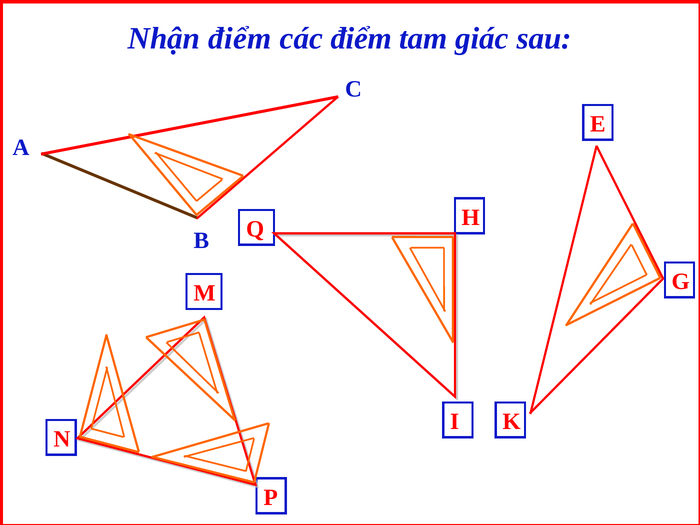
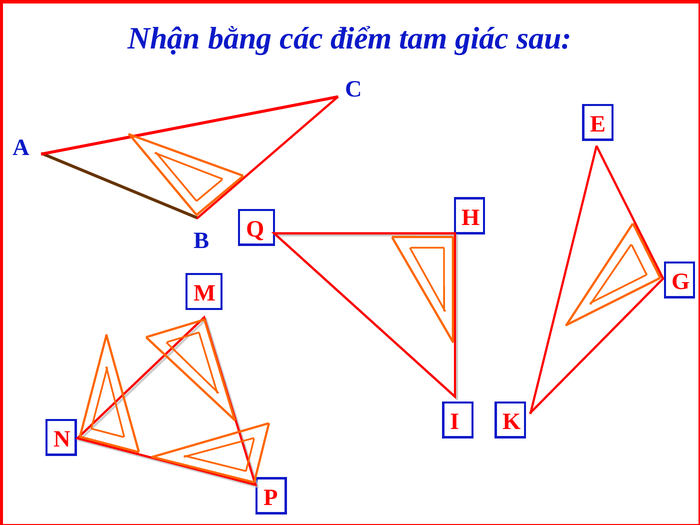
Nhận điểm: điểm -> bằng
